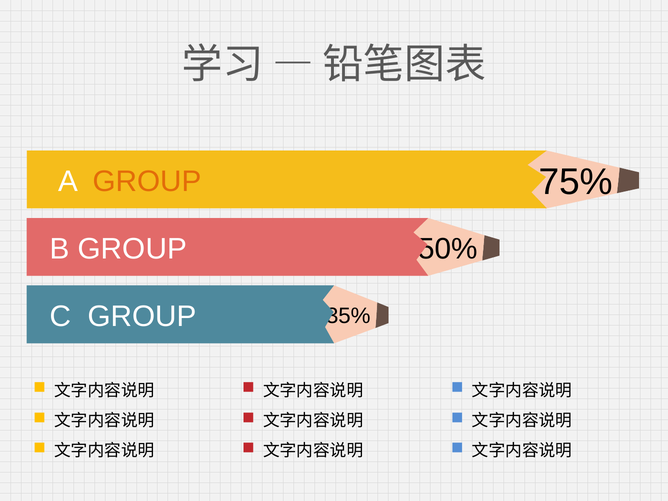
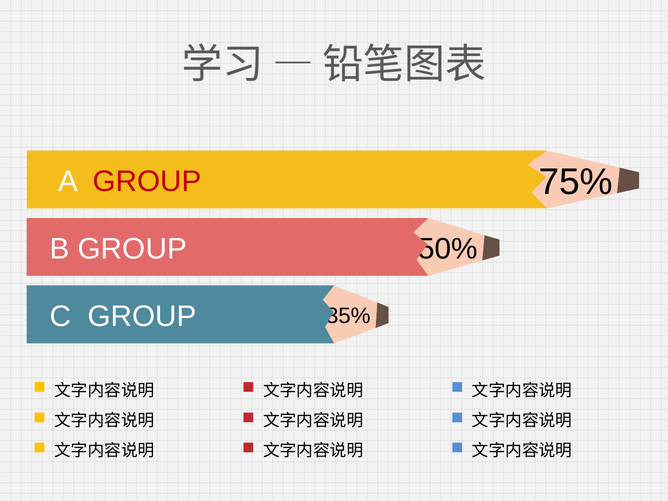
GROUP at (147, 181) colour: orange -> red
